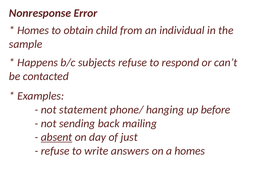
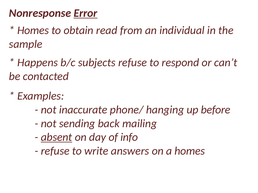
Error underline: none -> present
child: child -> read
statement: statement -> inaccurate
just: just -> info
